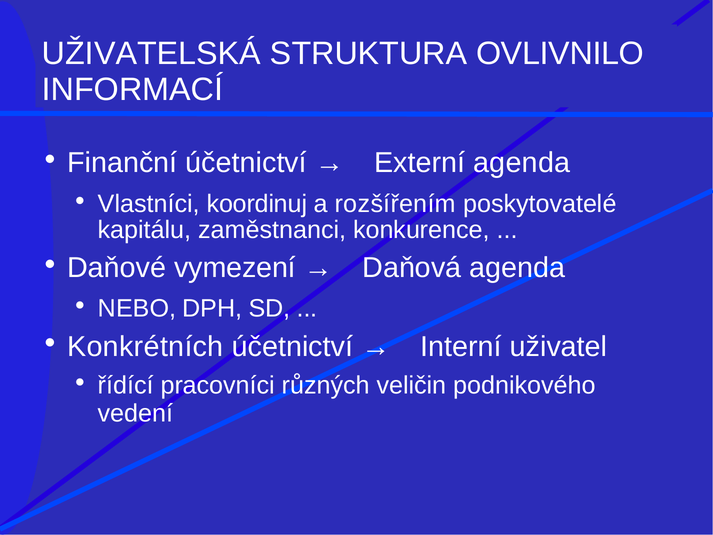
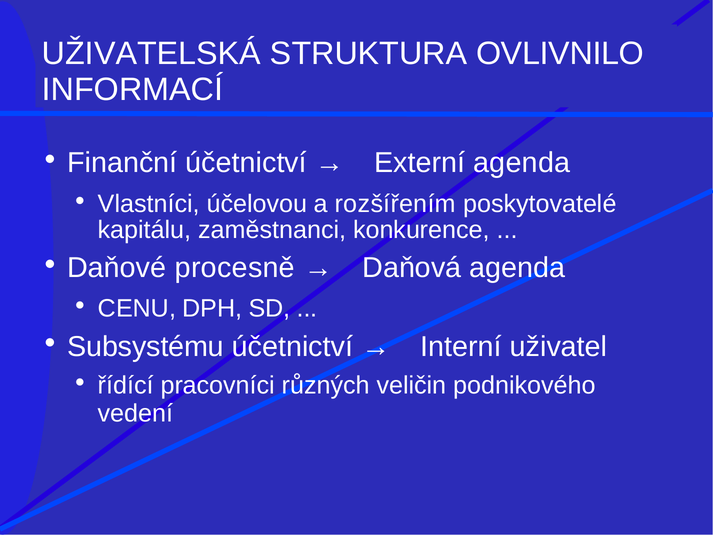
koordinuj: koordinuj -> účelovou
vymezení: vymezení -> procesně
NEBO: NEBO -> CENU
Konkrétních: Konkrétních -> Subsystému
